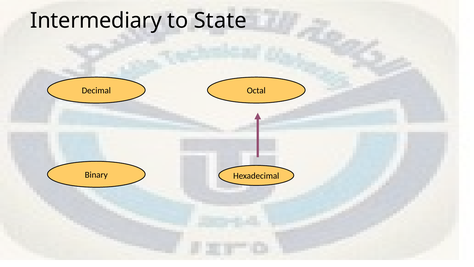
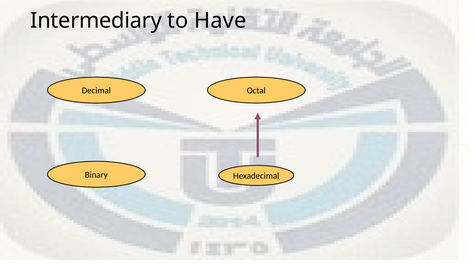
State: State -> Have
